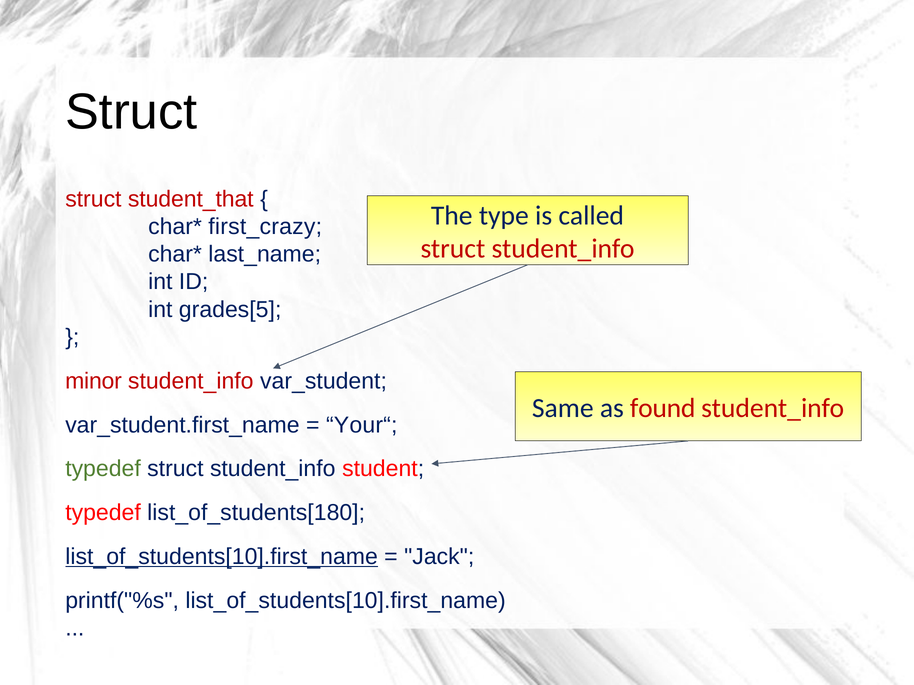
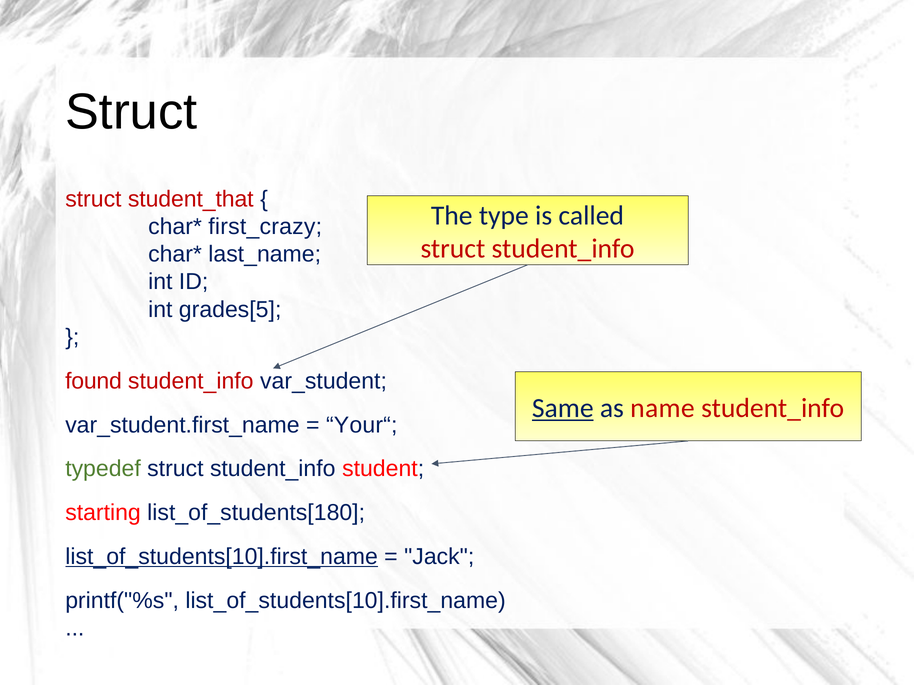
minor: minor -> found
Same underline: none -> present
found: found -> name
typedef at (103, 513): typedef -> starting
